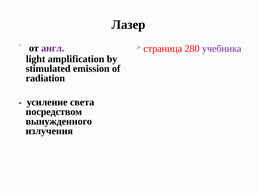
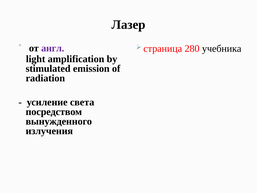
учебника colour: purple -> black
